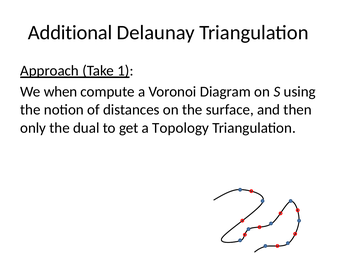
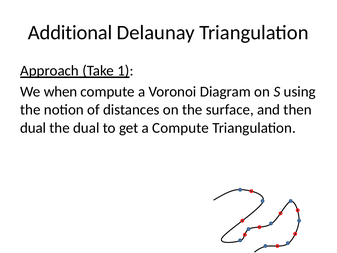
only at (33, 128): only -> dual
a Topology: Topology -> Compute
